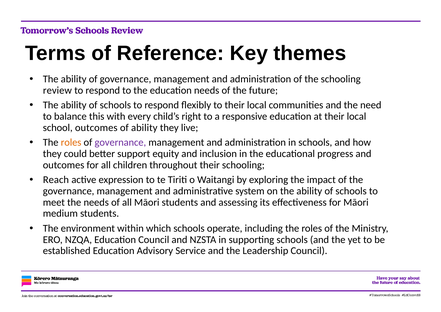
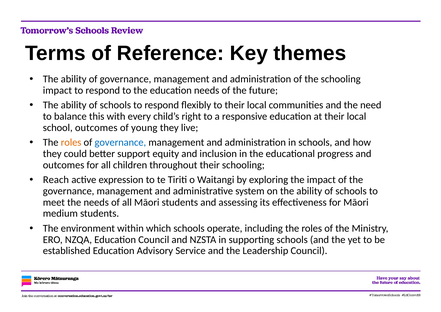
review at (57, 90): review -> impact
of ability: ability -> young
governance at (120, 142) colour: purple -> blue
